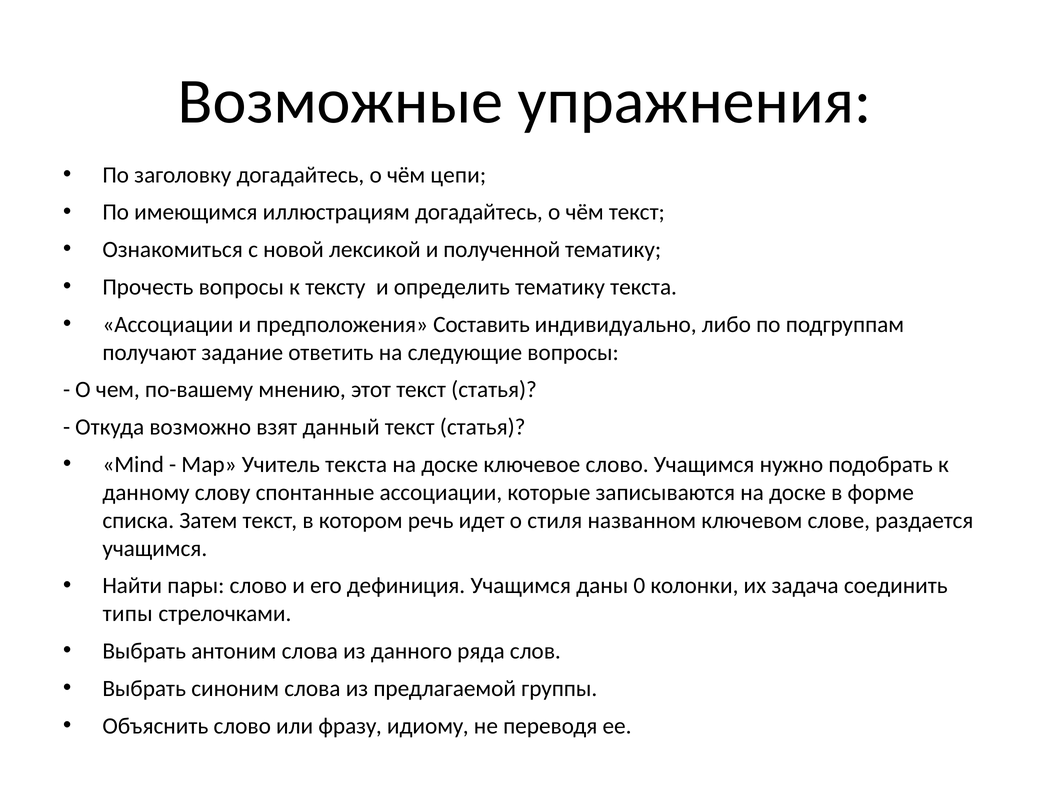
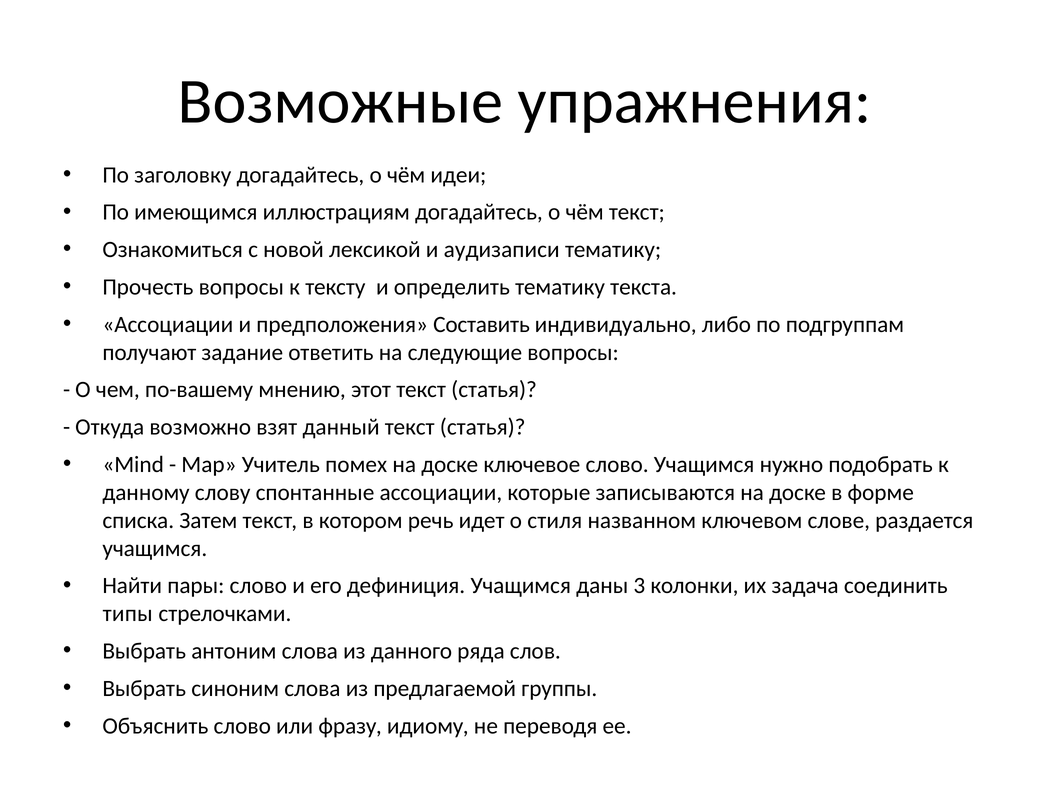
цепи: цепи -> идеи
полученной: полученной -> аудизаписи
Учитель текста: текста -> помех
0: 0 -> 3
